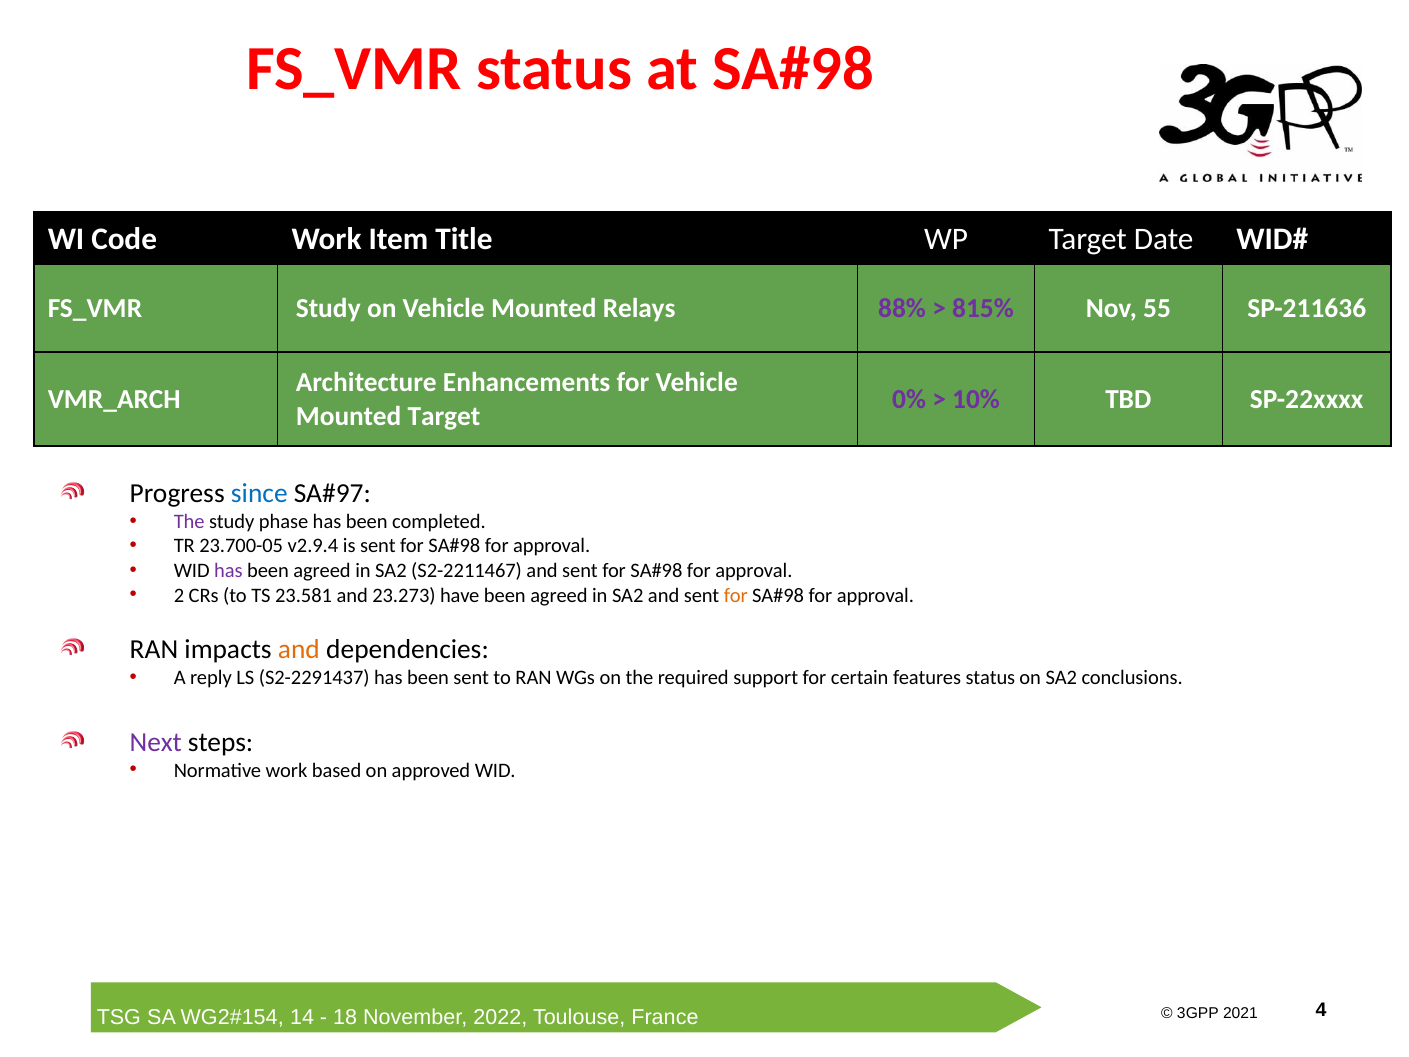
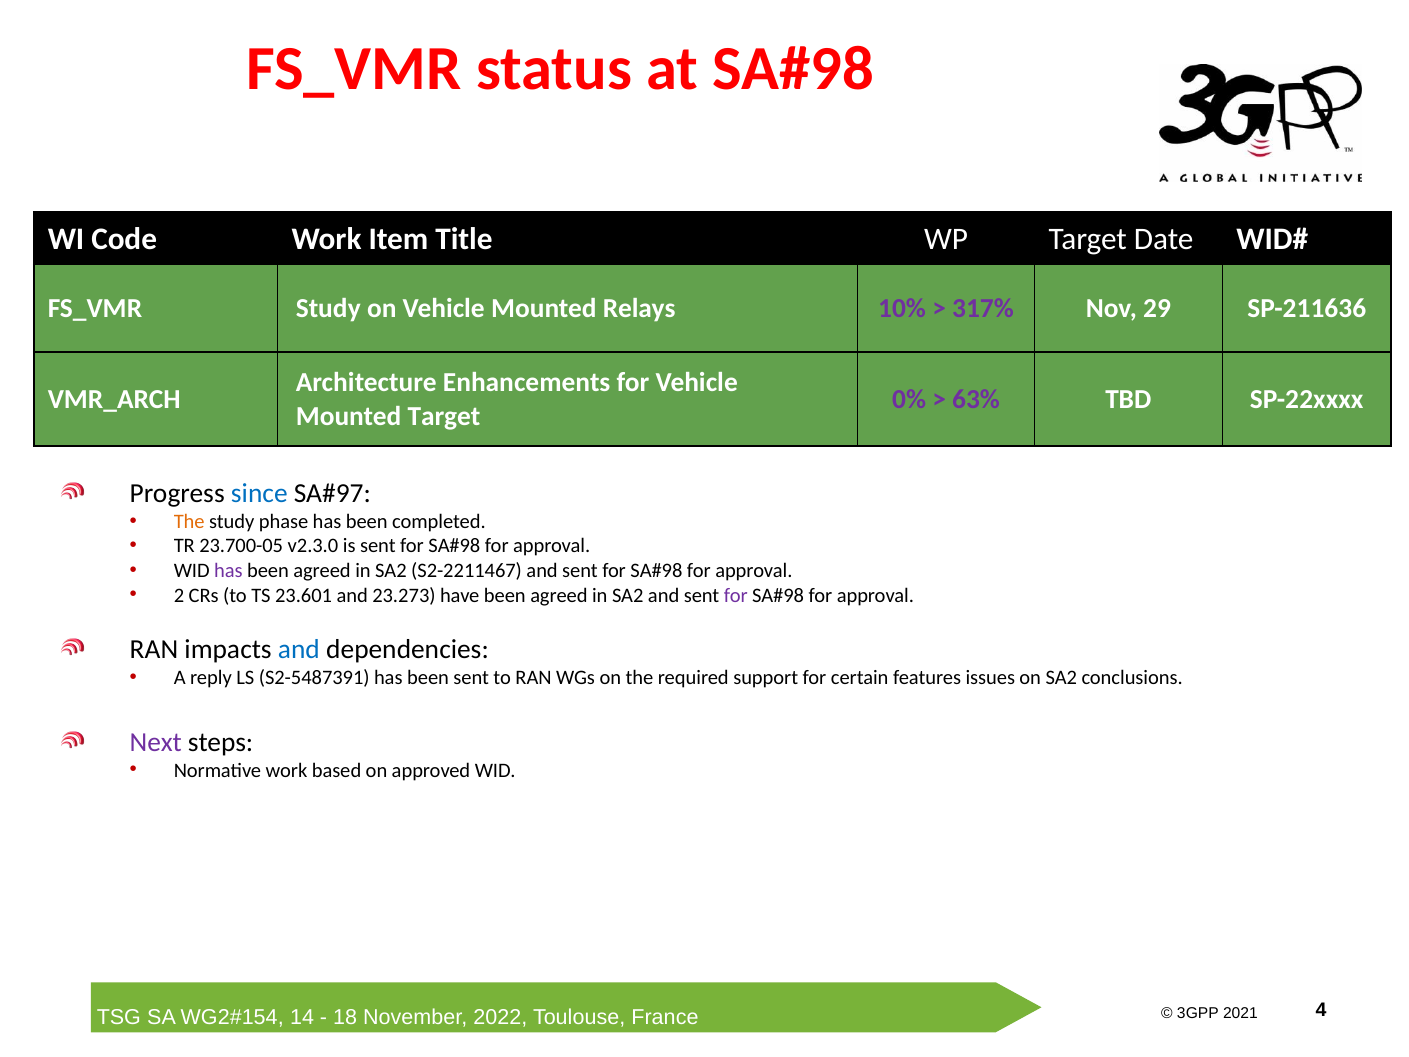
88%: 88% -> 10%
815%: 815% -> 317%
55: 55 -> 29
10%: 10% -> 63%
The at (189, 521) colour: purple -> orange
v2.9.4: v2.9.4 -> v2.3.0
23.581: 23.581 -> 23.601
for at (736, 595) colour: orange -> purple
and at (299, 649) colour: orange -> blue
S2-2291437: S2-2291437 -> S2-5487391
features status: status -> issues
